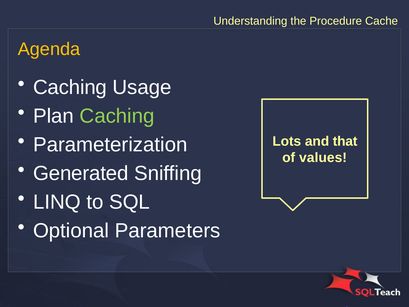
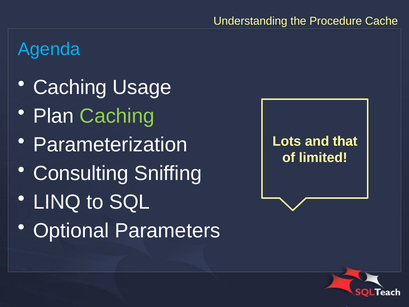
Agenda colour: yellow -> light blue
values: values -> limited
Generated: Generated -> Consulting
